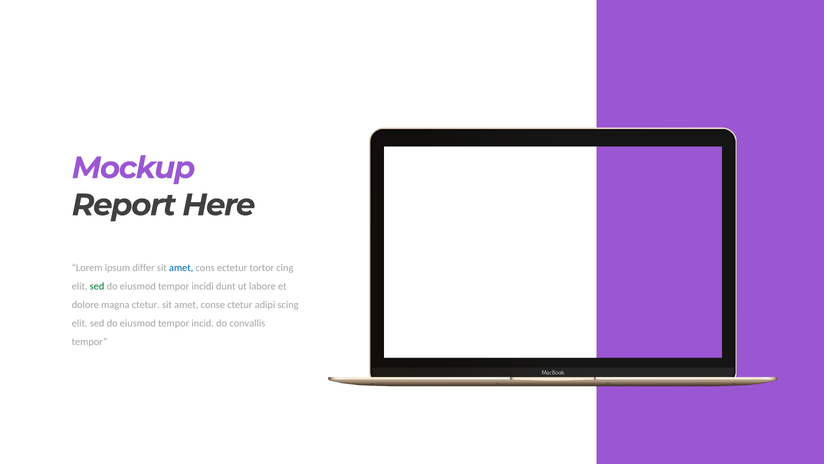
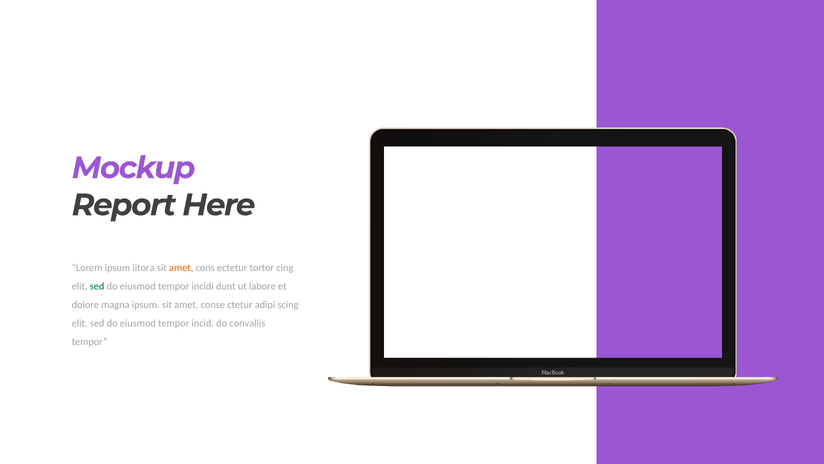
differ: differ -> litora
amet at (181, 267) colour: blue -> orange
magna ctetur: ctetur -> ipsum
